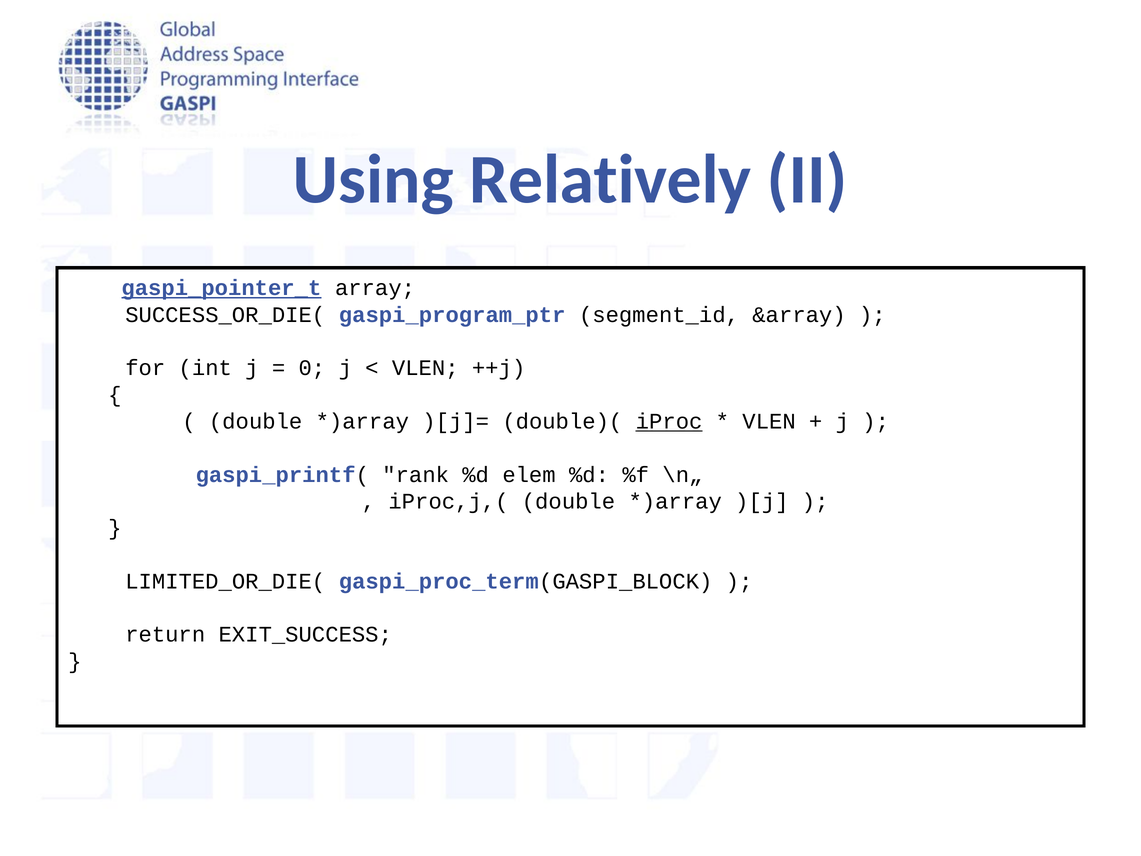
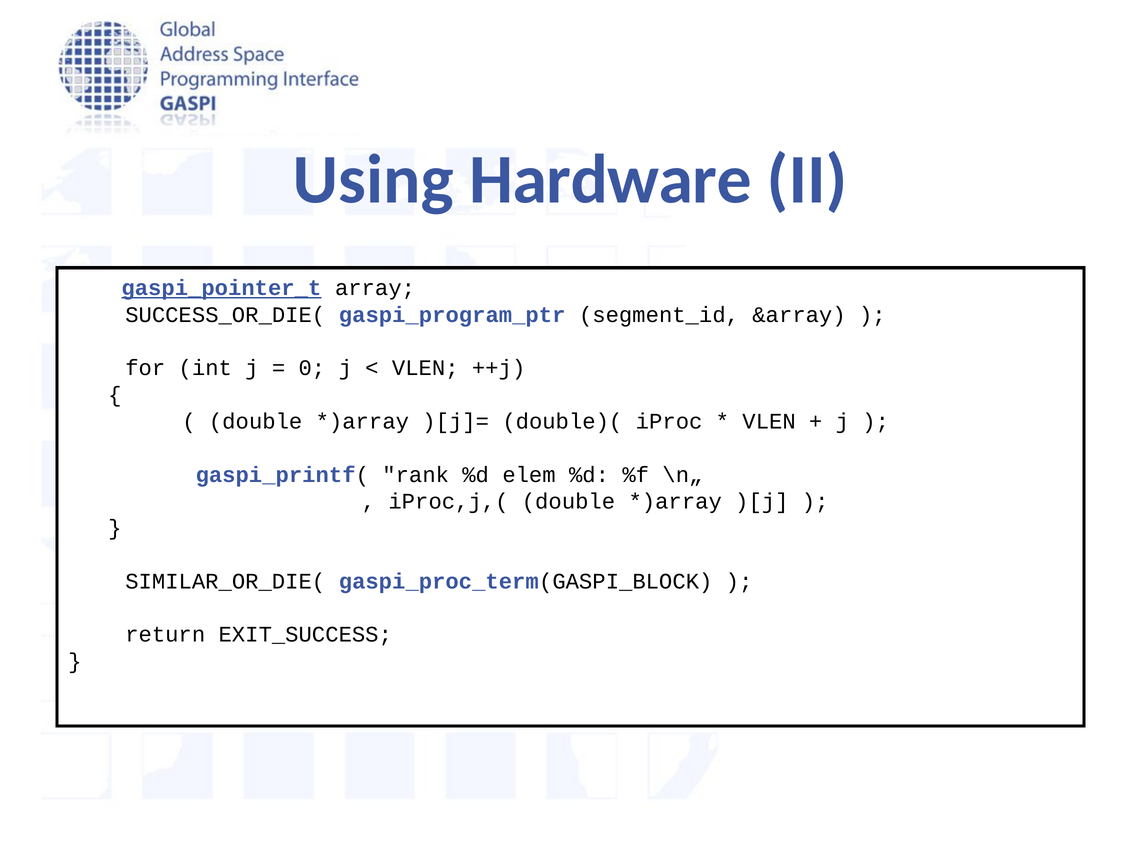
Relatively: Relatively -> Hardware
iProc underline: present -> none
LIMITED_OR_DIE(: LIMITED_OR_DIE( -> SIMILAR_OR_DIE(
